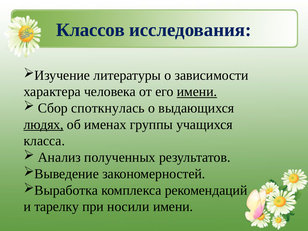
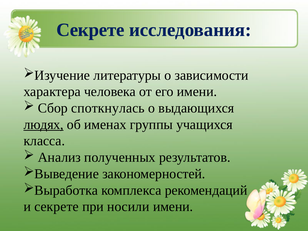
Классов at (90, 30): Классов -> Секрете
имени at (197, 92) underline: present -> none
и тарелку: тарелку -> секрете
